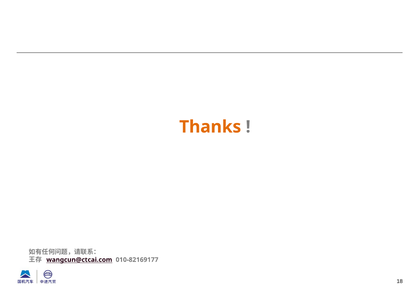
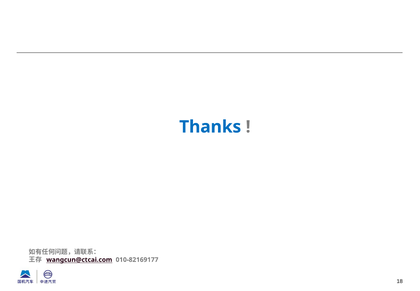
Thanks colour: orange -> blue
